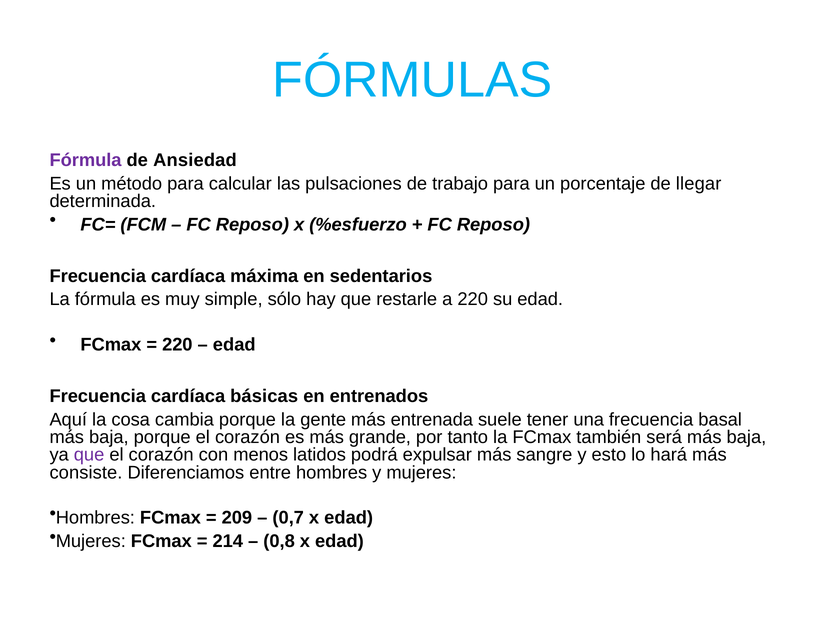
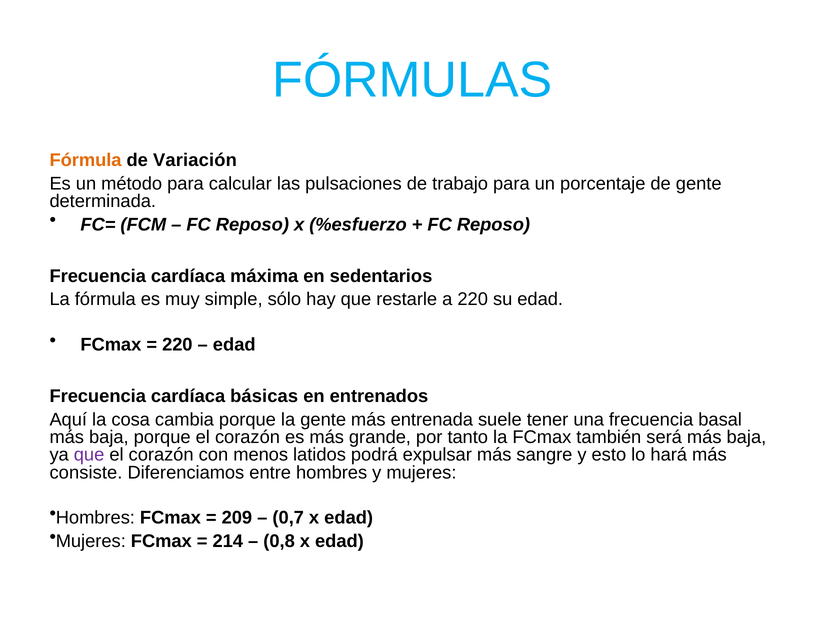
Fórmula at (86, 160) colour: purple -> orange
Ansiedad: Ansiedad -> Variación
de llegar: llegar -> gente
